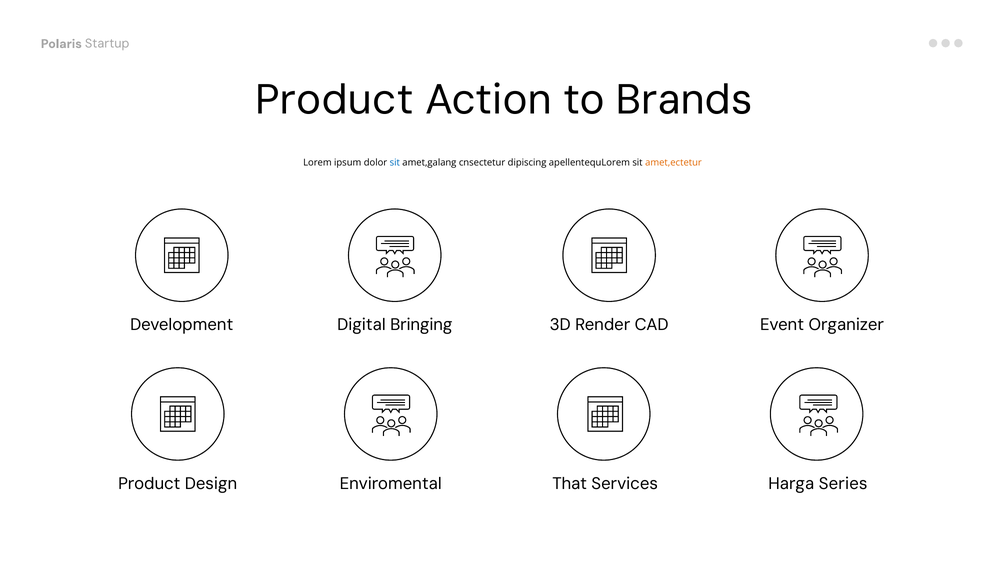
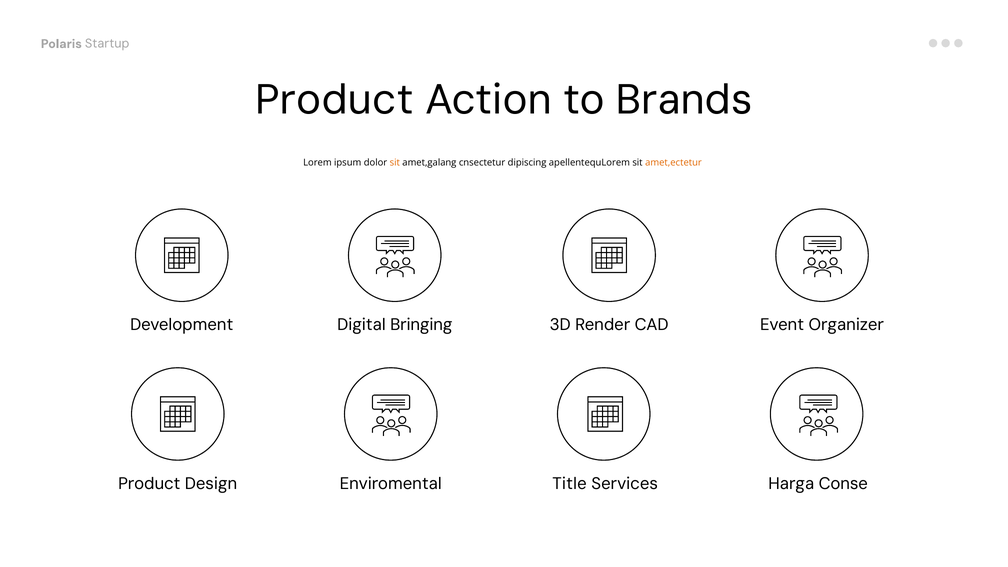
sit at (395, 163) colour: blue -> orange
That: That -> Title
Series: Series -> Conse
